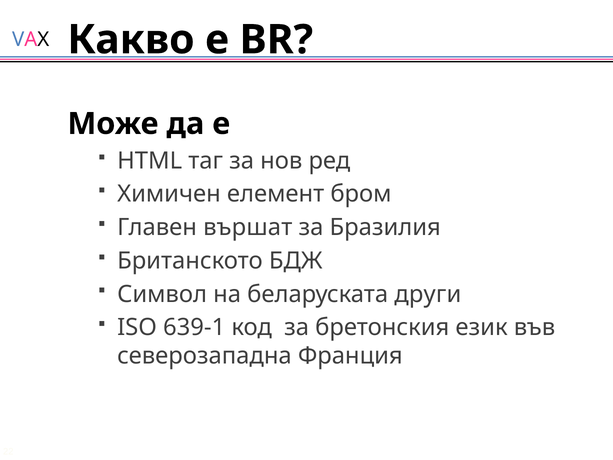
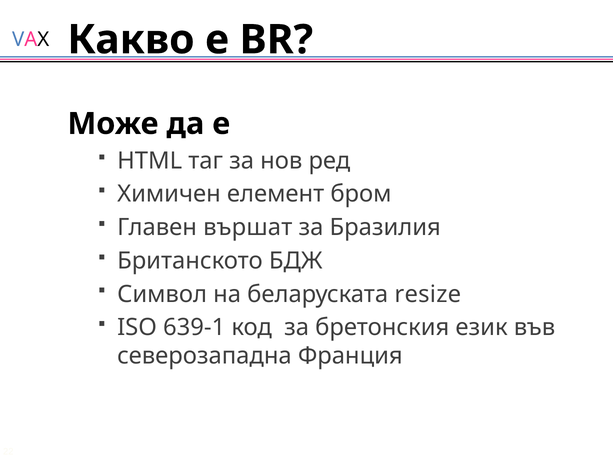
други: други -> resize
